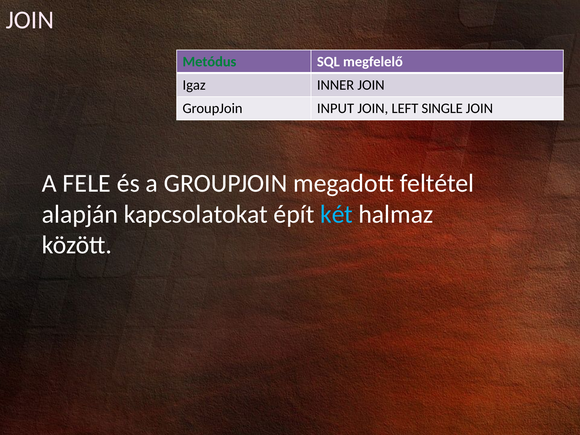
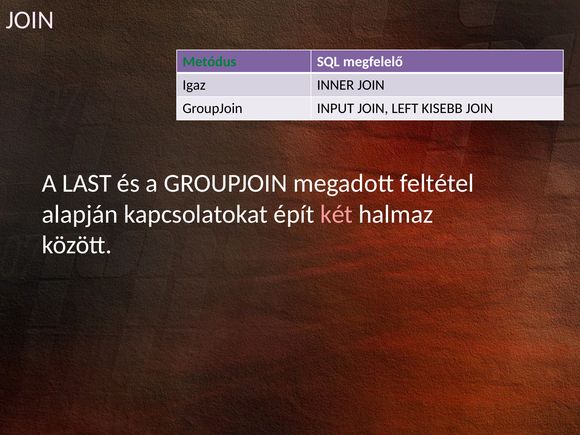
SINGLE: SINGLE -> KISEBB
FELE: FELE -> LAST
két colour: light blue -> pink
